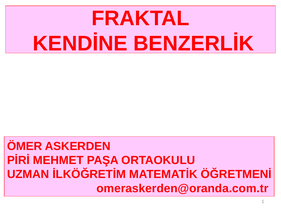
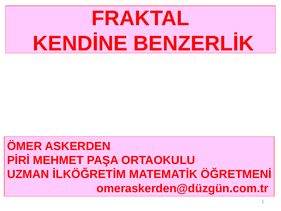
omeraskerden@oranda.com.tr: omeraskerden@oranda.com.tr -> omeraskerden@düzgün.com.tr
